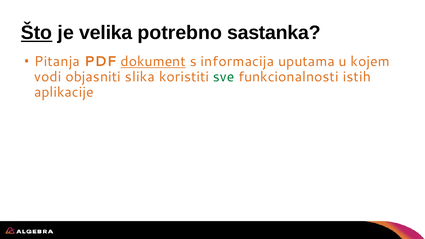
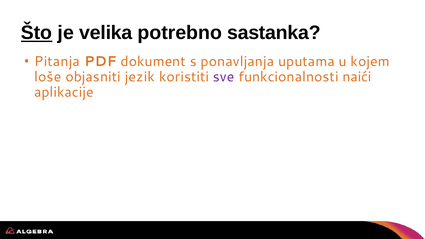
dokument underline: present -> none
informacija: informacija -> ponavljanja
vodi: vodi -> loše
slika: slika -> jezik
sve colour: green -> purple
istih: istih -> naići
